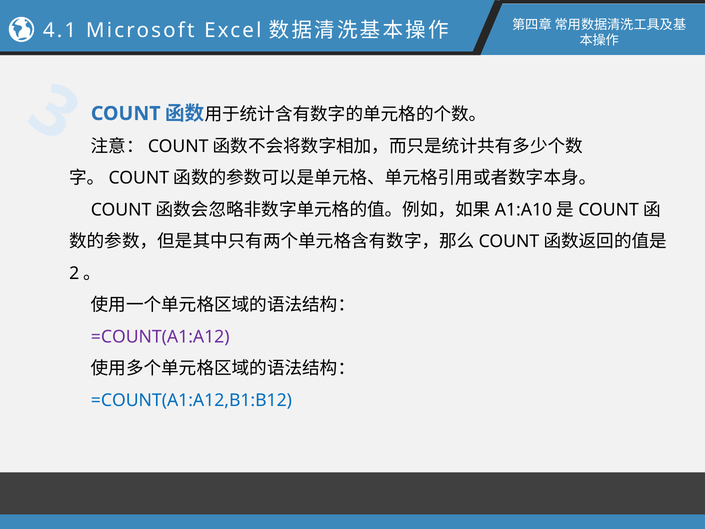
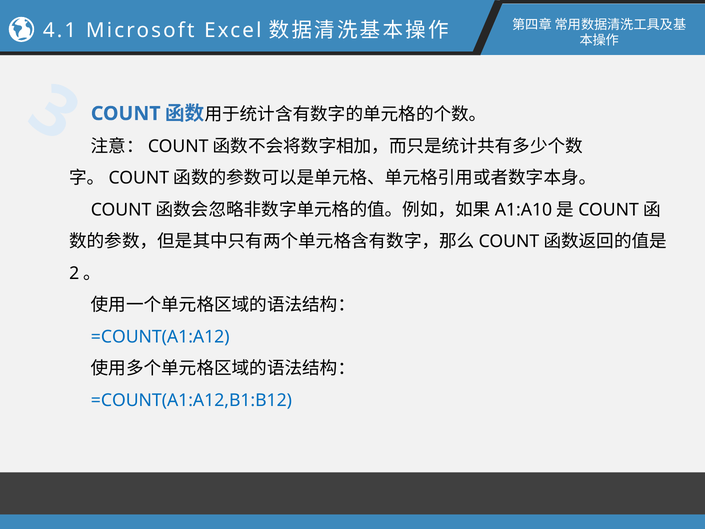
=COUNT(A1:A12 colour: purple -> blue
